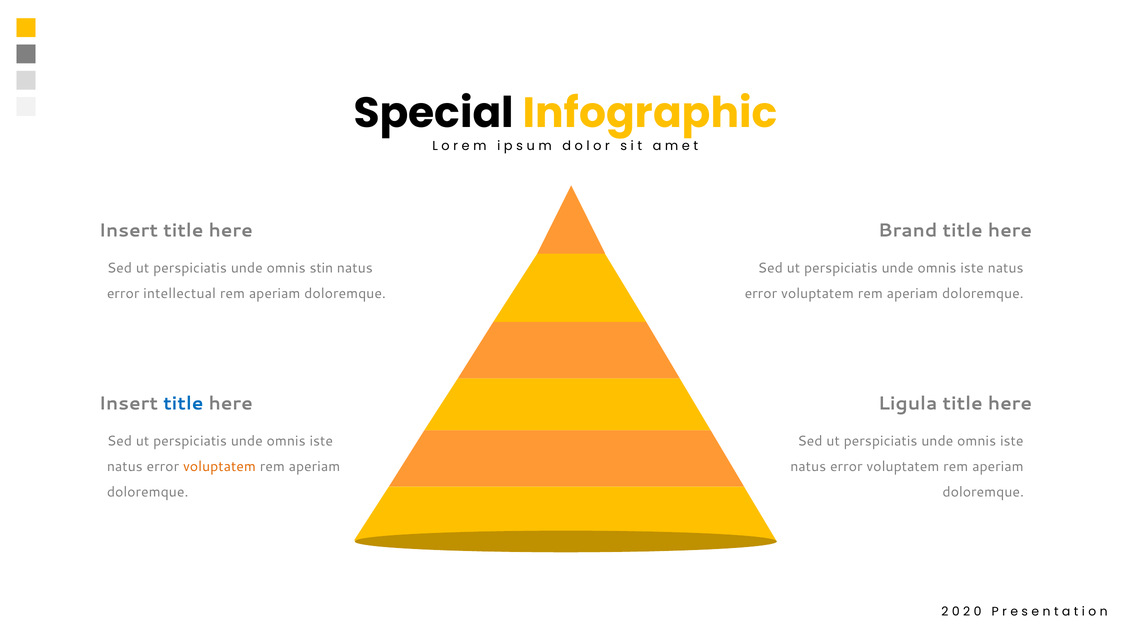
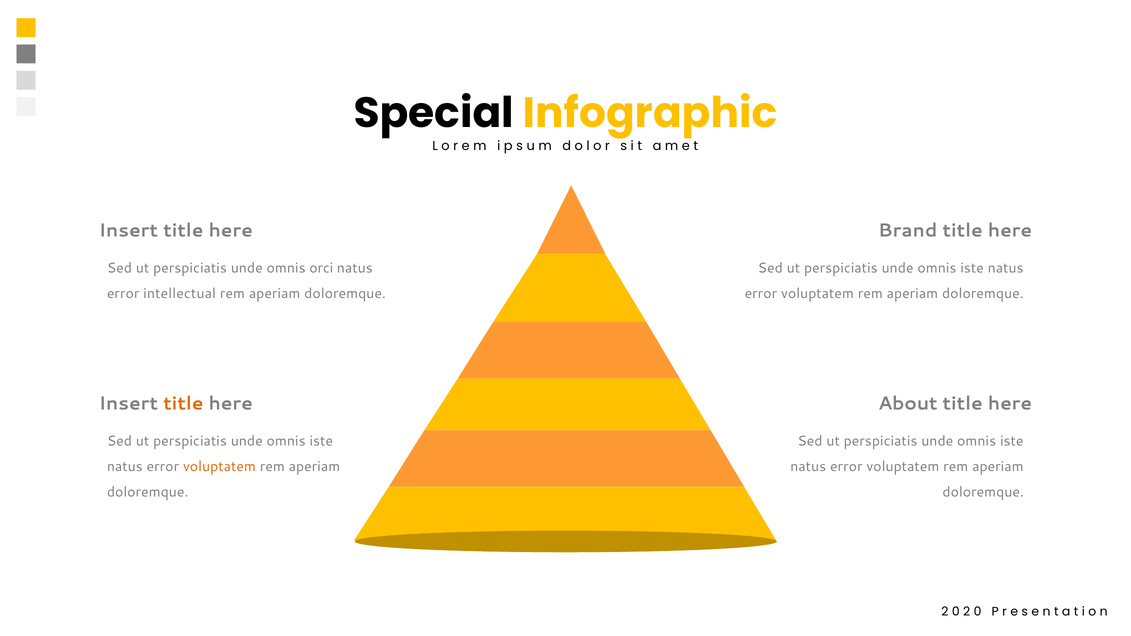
stin: stin -> orci
title at (183, 404) colour: blue -> orange
Ligula: Ligula -> About
